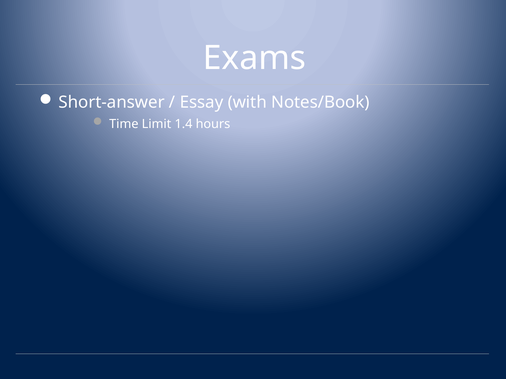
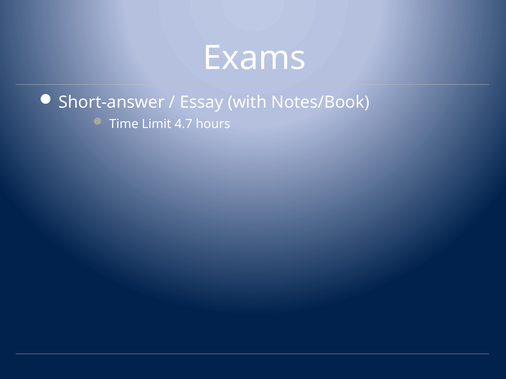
1.4: 1.4 -> 4.7
